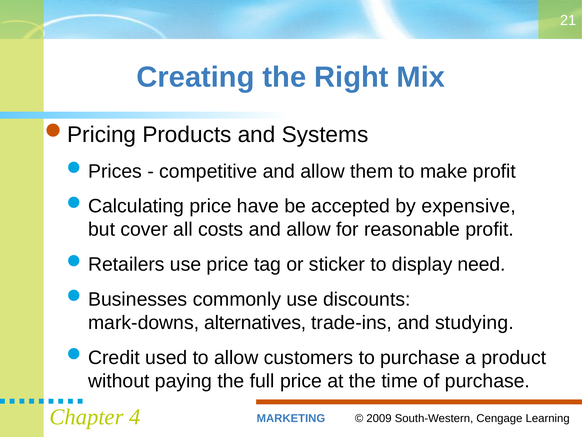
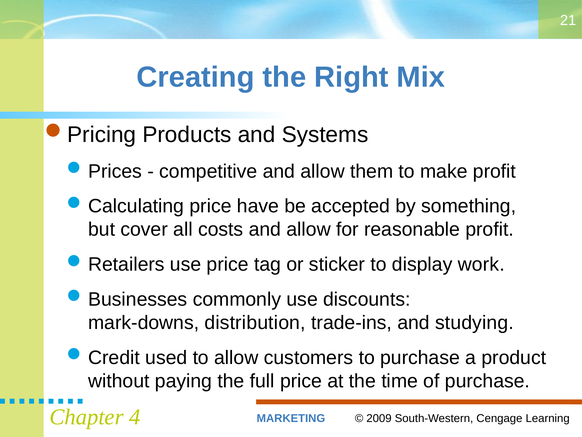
expensive: expensive -> something
need: need -> work
alternatives: alternatives -> distribution
